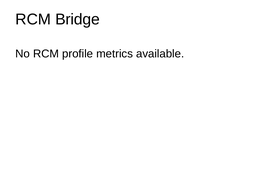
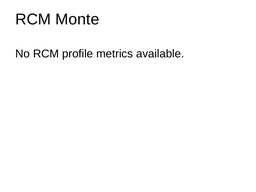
Bridge: Bridge -> Monte
